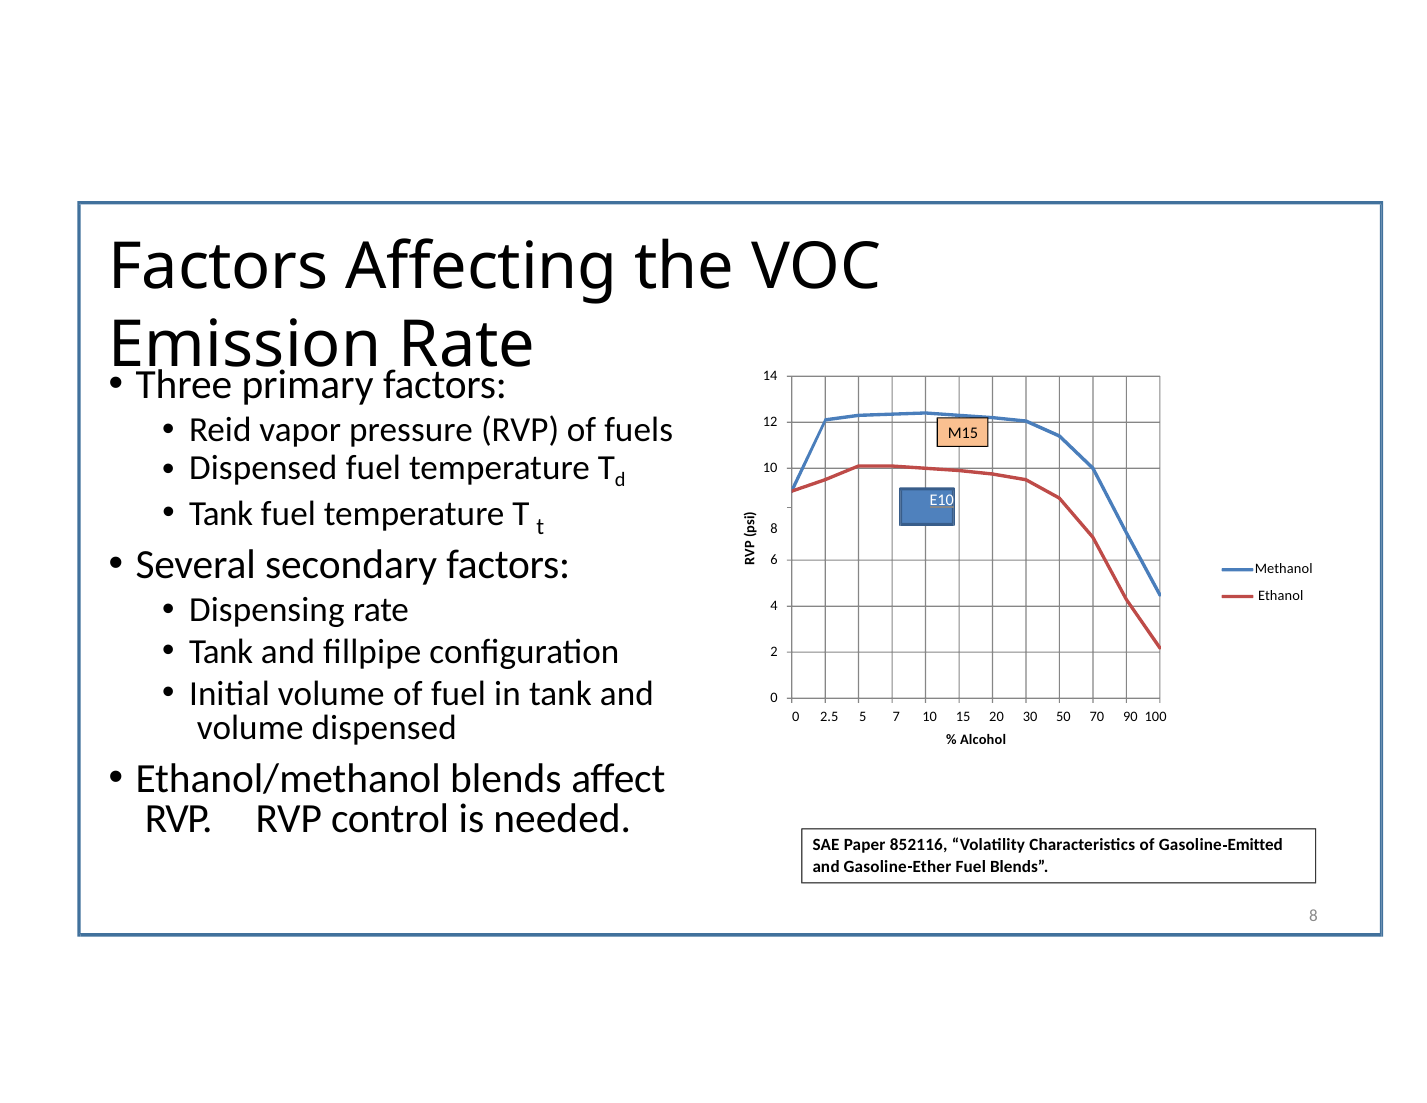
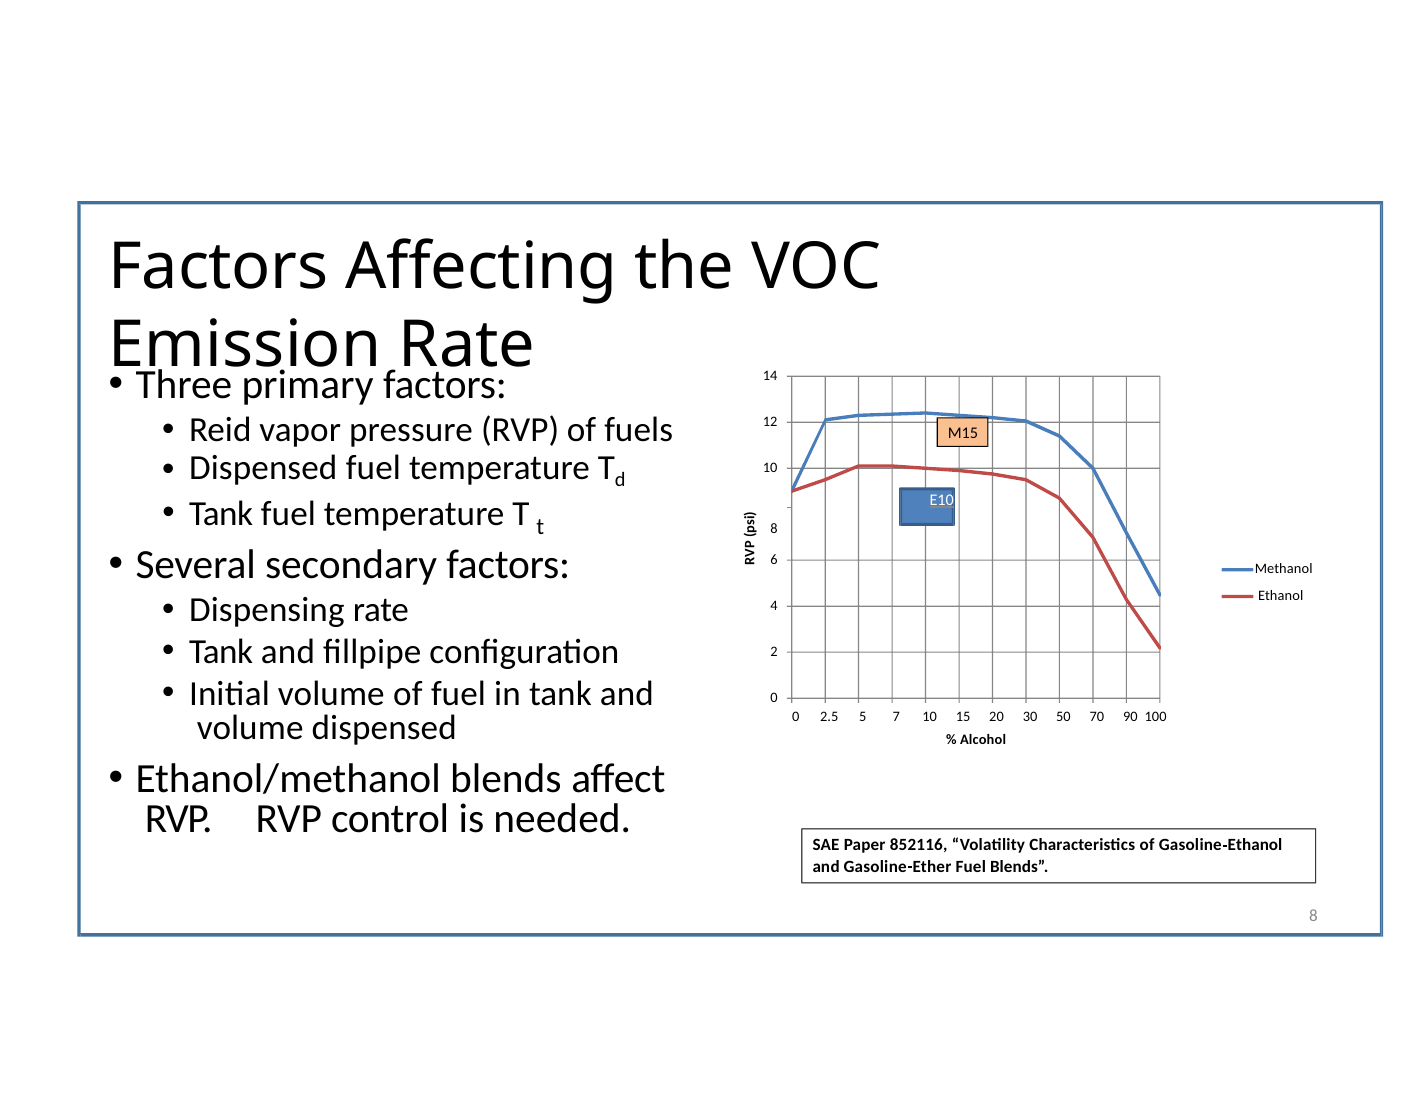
Emitted at (1255, 845): Emitted -> Ethanol
